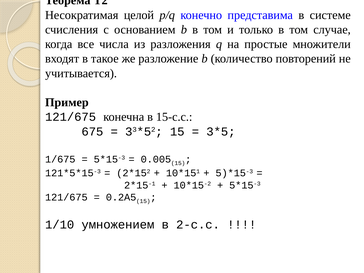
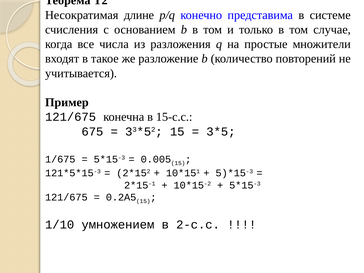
целой: целой -> длине
